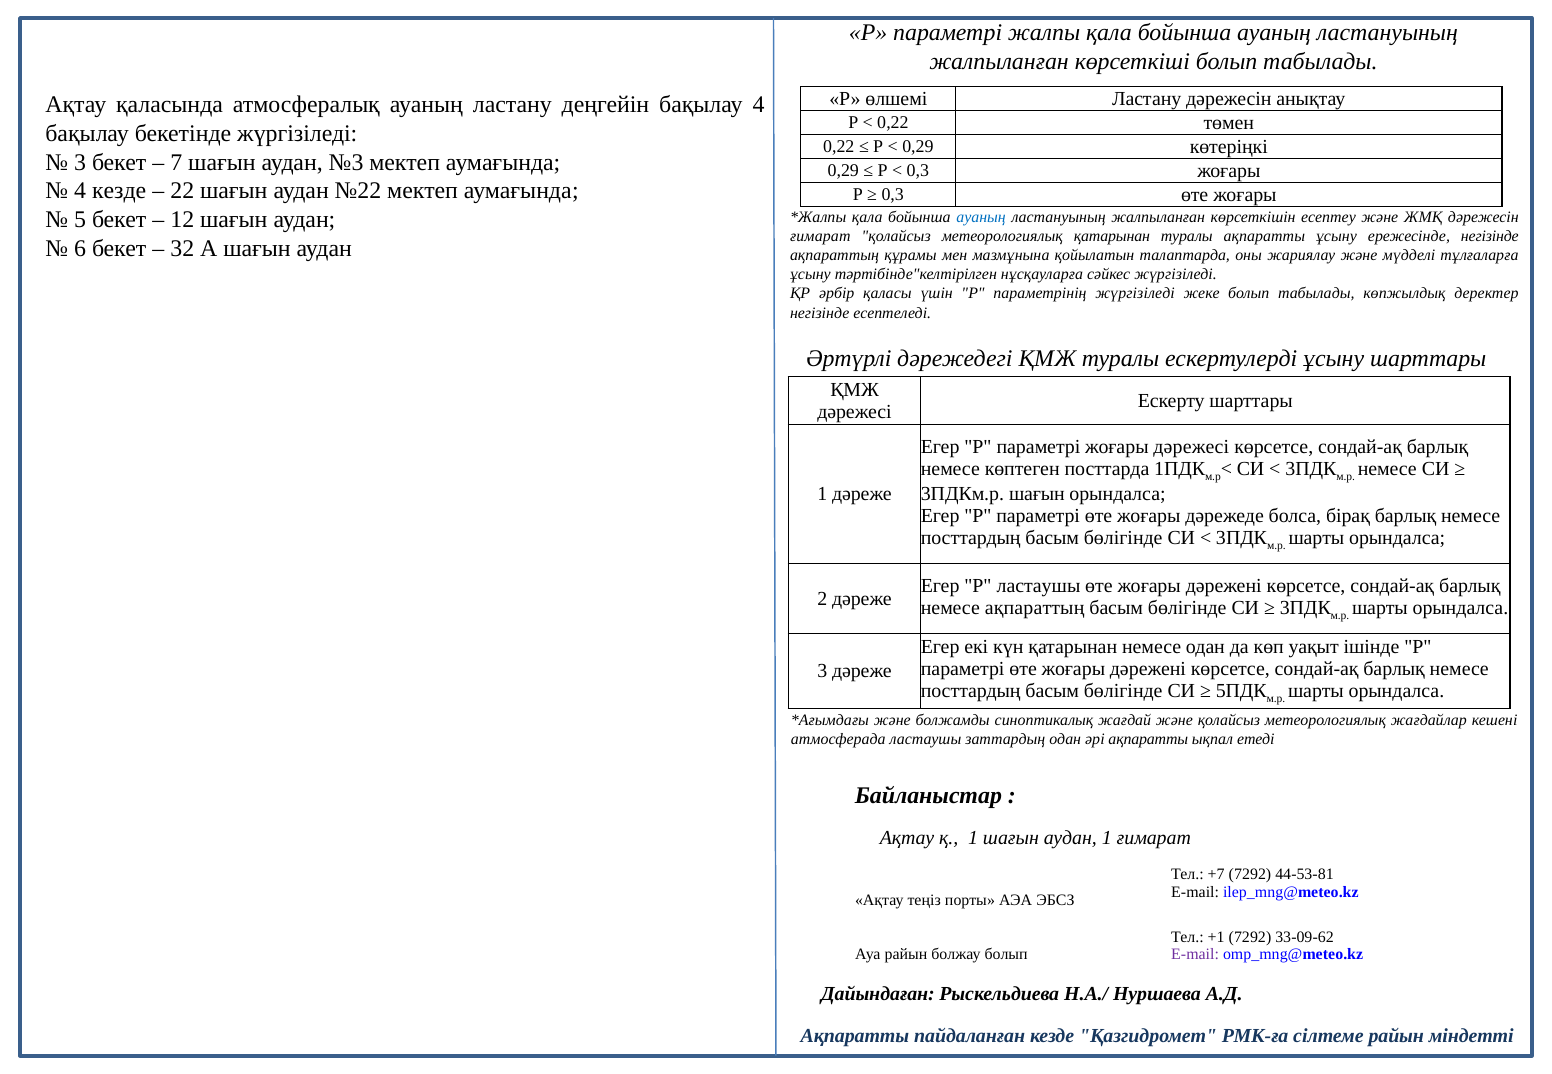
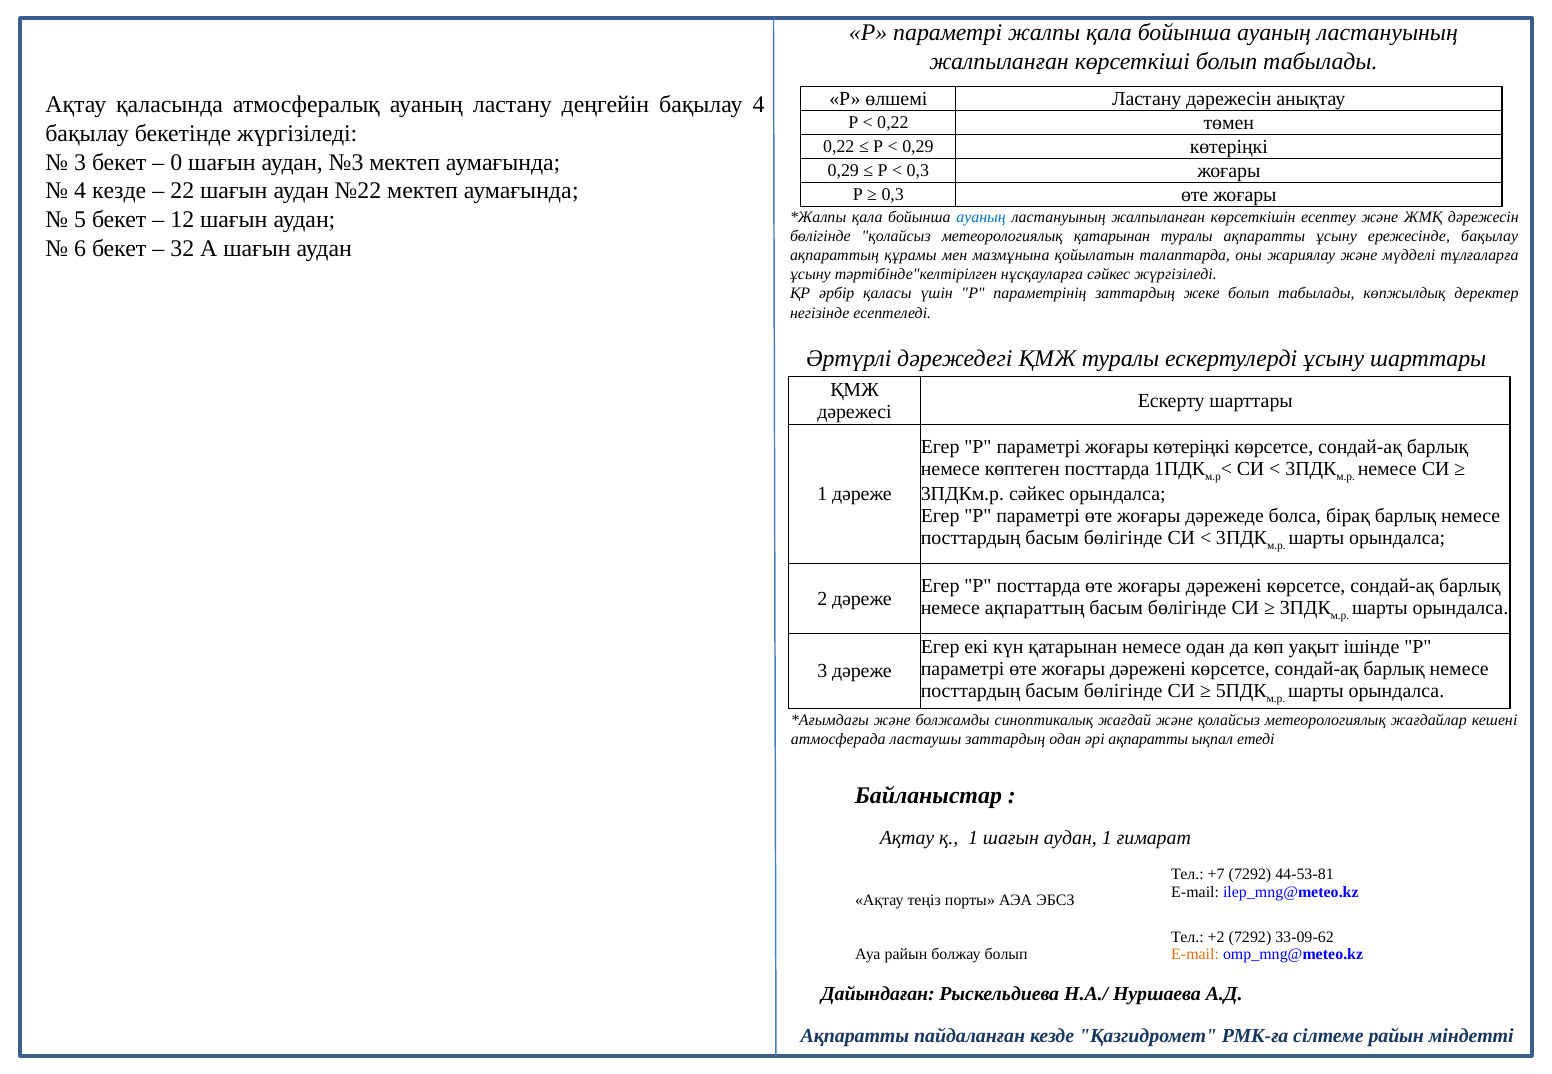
7: 7 -> 0
ғимарат at (820, 237): ғимарат -> бөлігінде
ережесінде негізінде: негізінде -> бақылау
параметрінің жүргізіледі: жүргізіледі -> заттардың
жоғары дәрежесі: дәрежесі -> көтеріңкі
3ПДКм.р шағын: шағын -> сәйкес
Р ластаушы: ластаушы -> посттарда
+1: +1 -> +2
E-mail at (1195, 955) colour: purple -> orange
